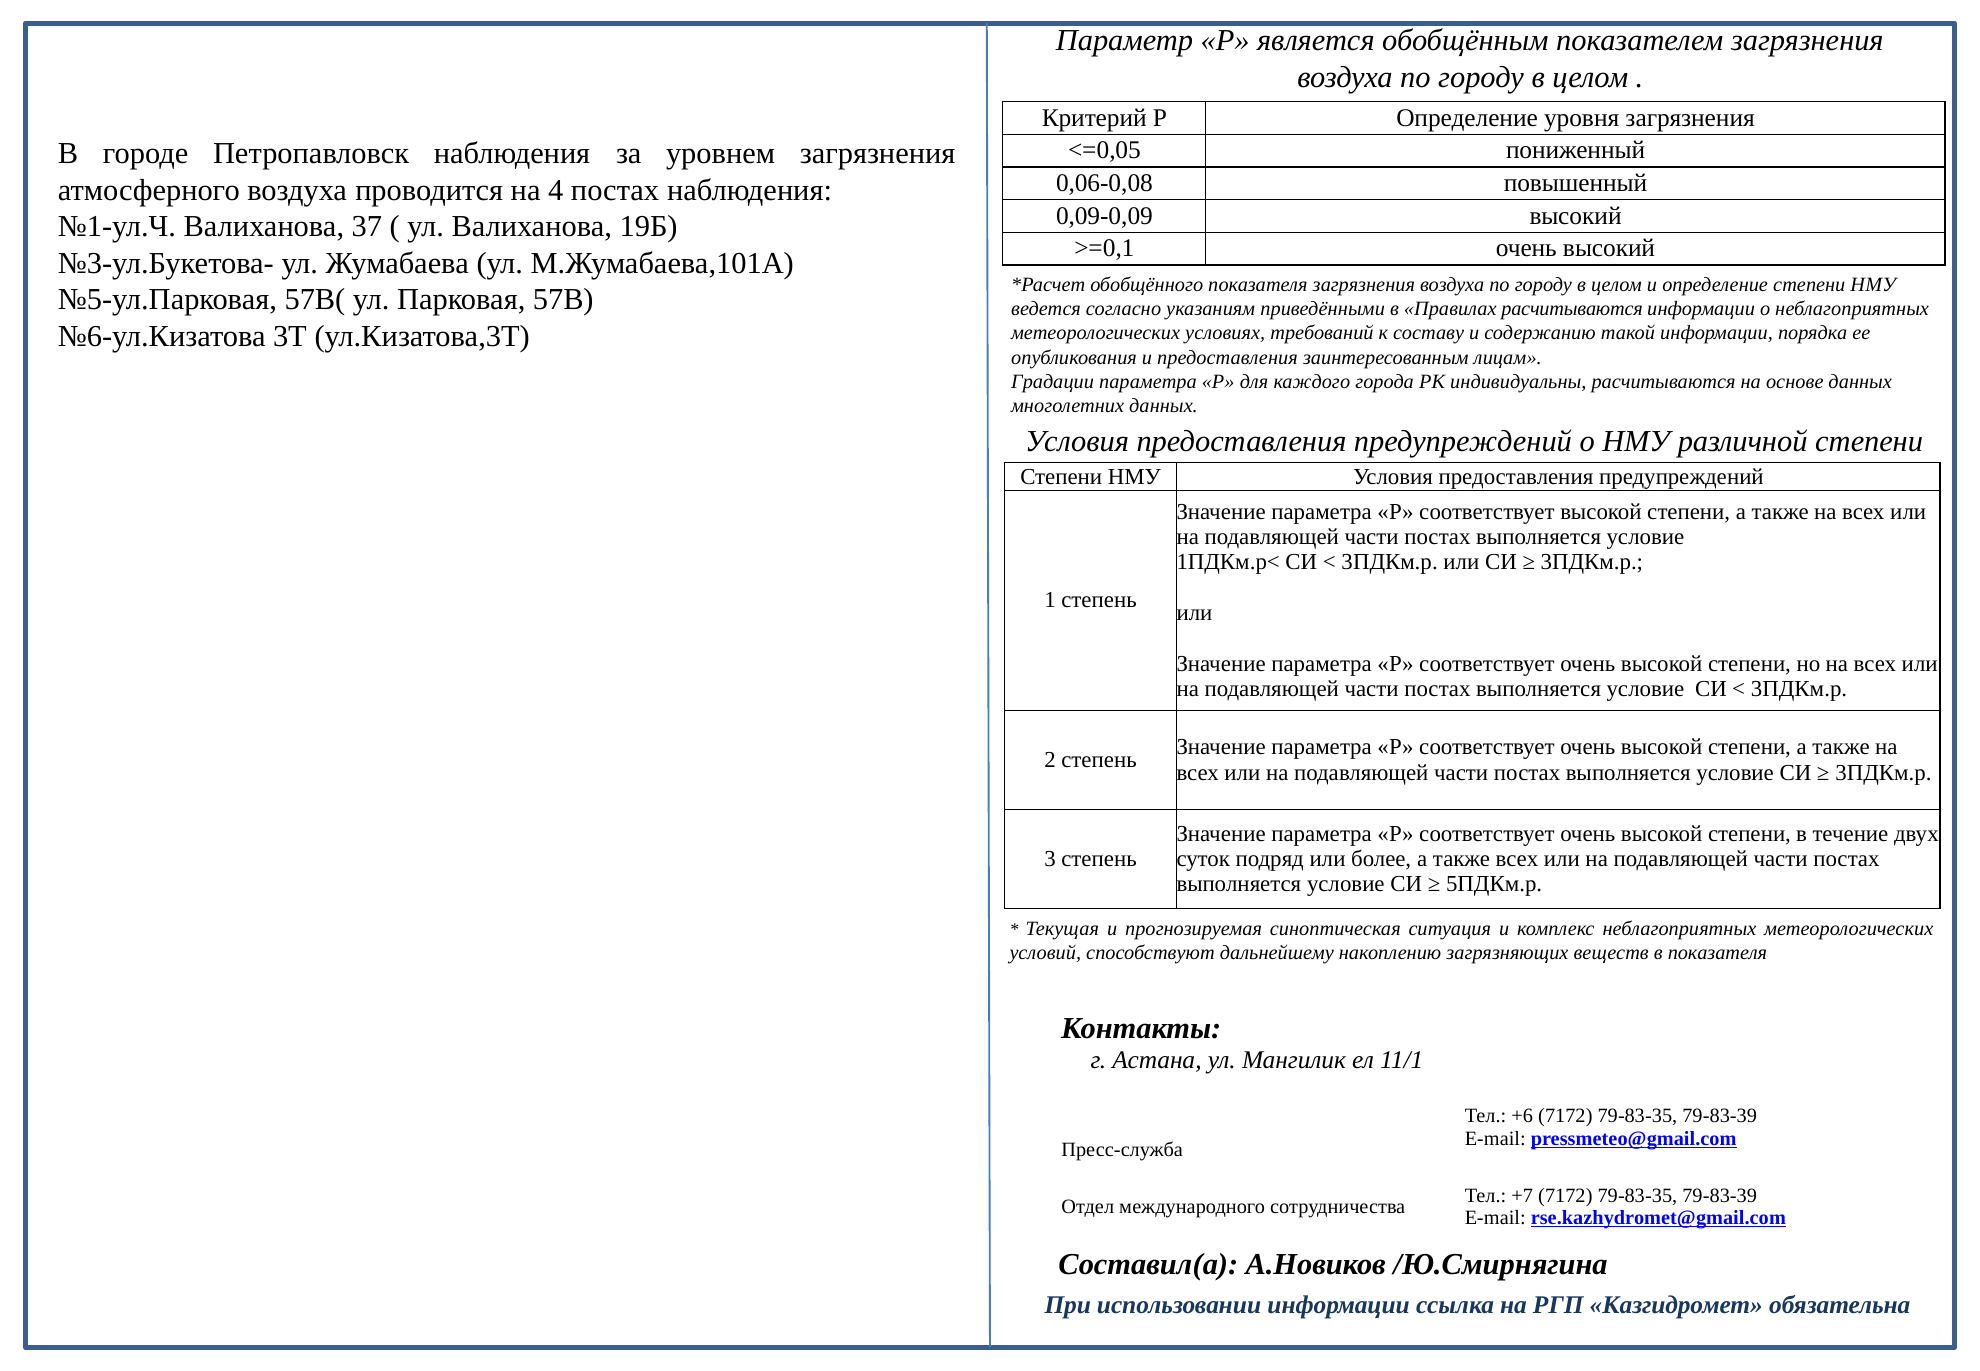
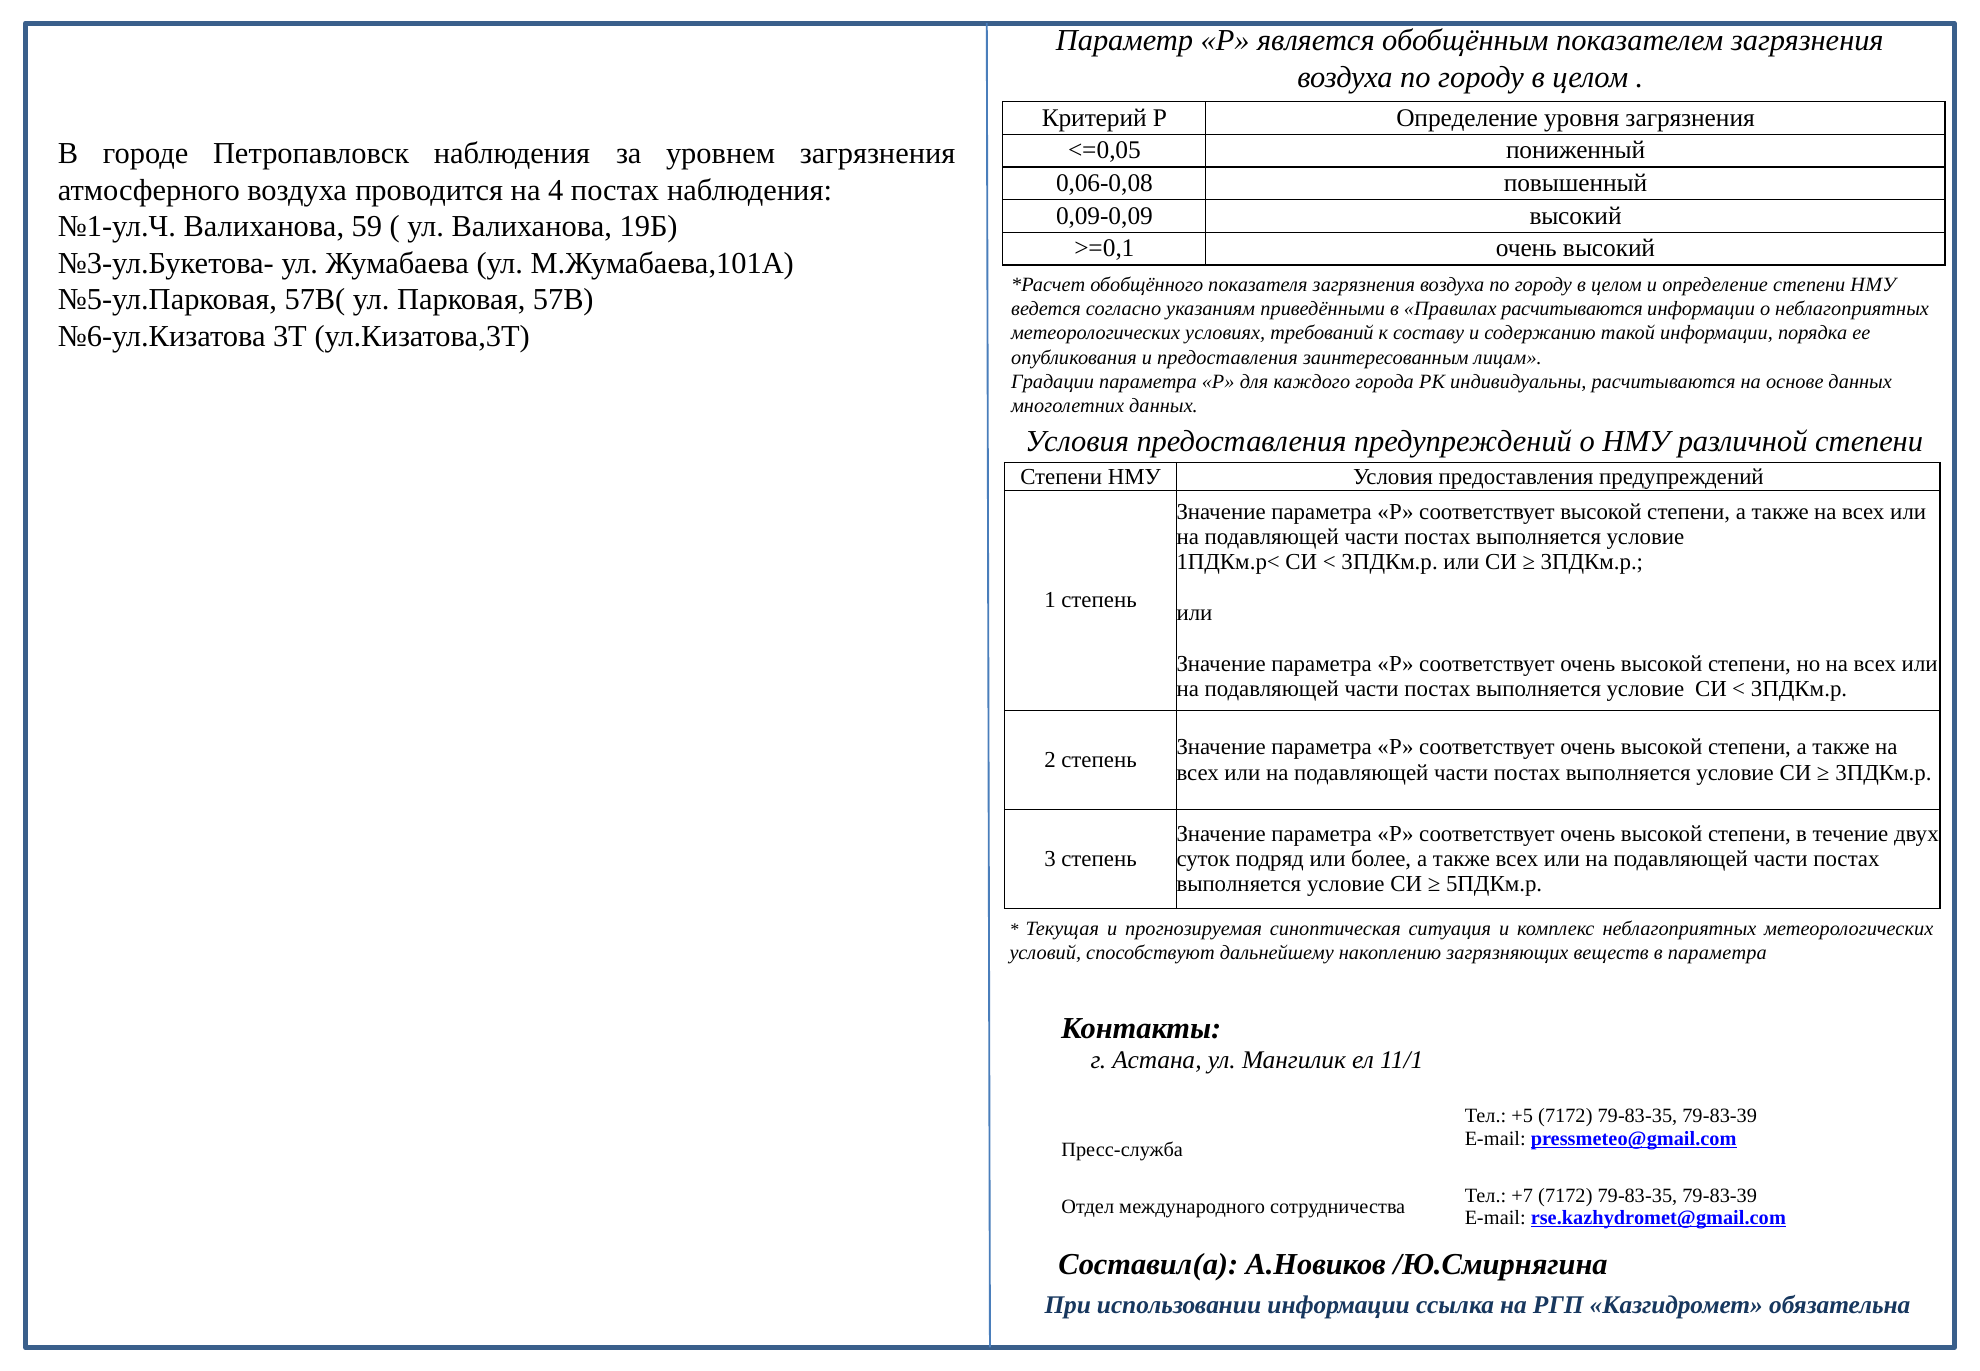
37: 37 -> 59
в показателя: показателя -> параметра
+6: +6 -> +5
